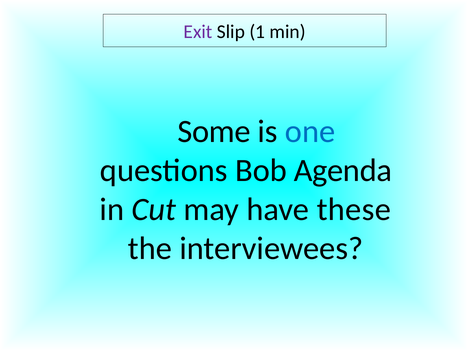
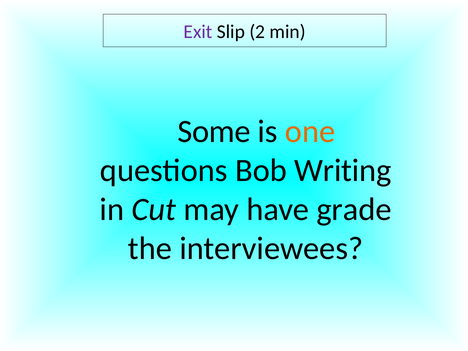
1: 1 -> 2
one colour: blue -> orange
Agenda: Agenda -> Writing
these: these -> grade
